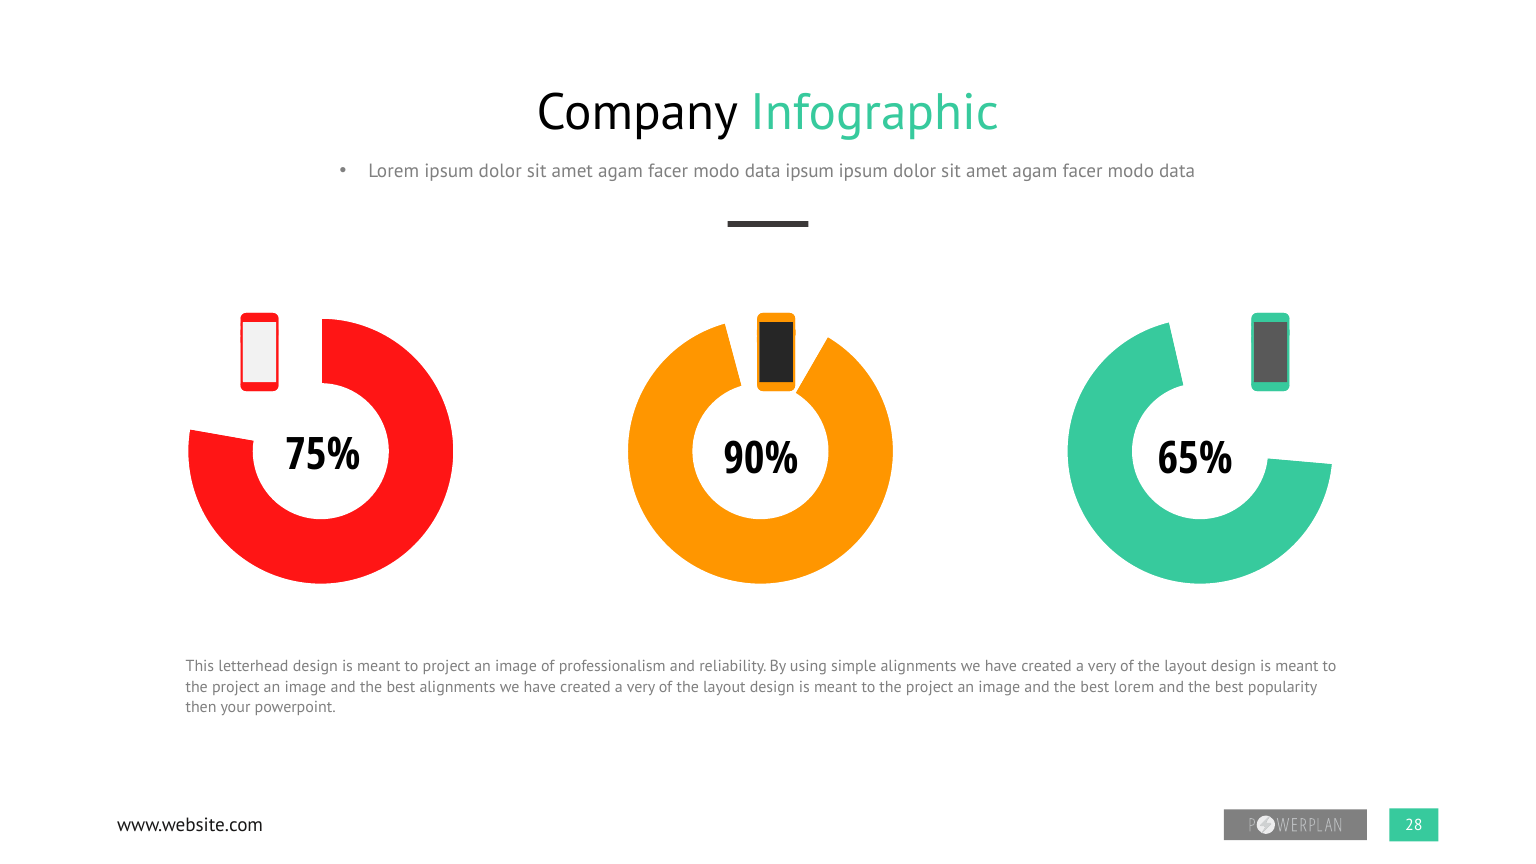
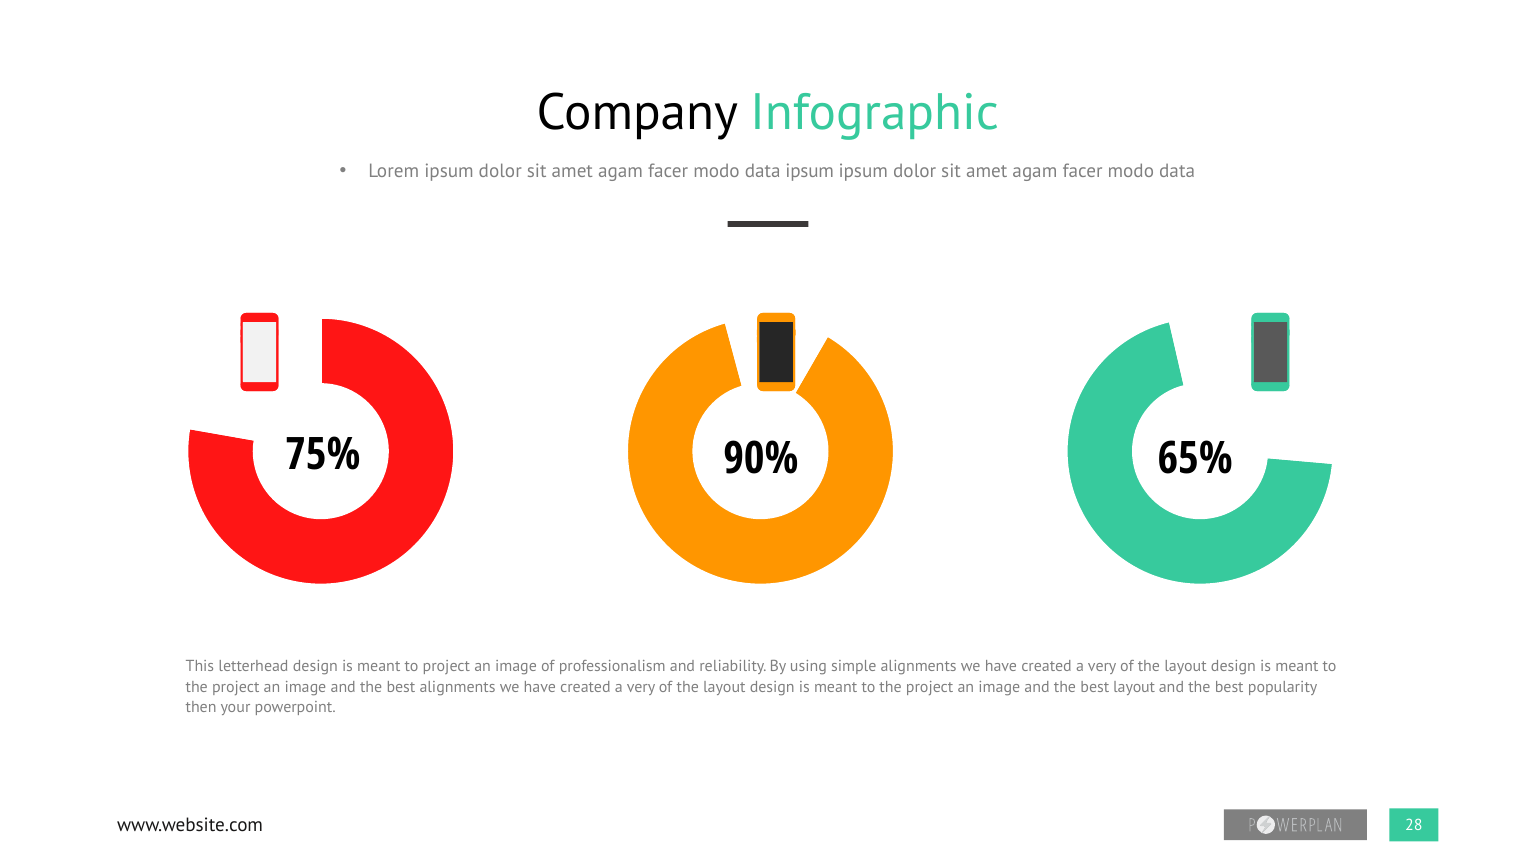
best lorem: lorem -> layout
